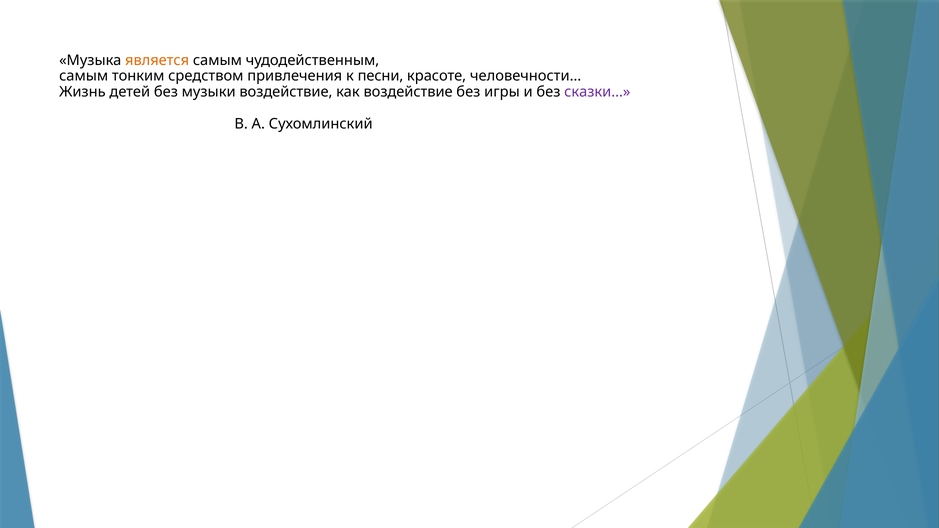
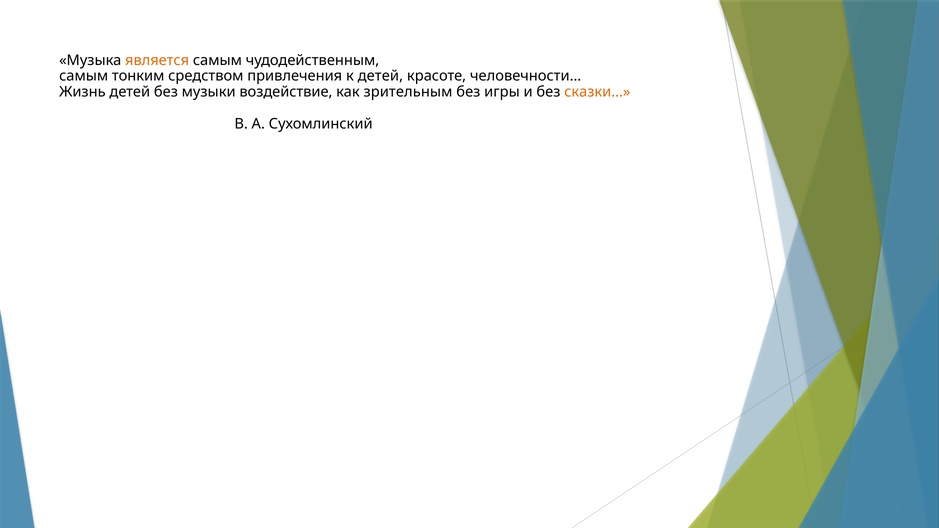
к песни: песни -> детей
как воздействие: воздействие -> зрительным
сказки colour: purple -> orange
